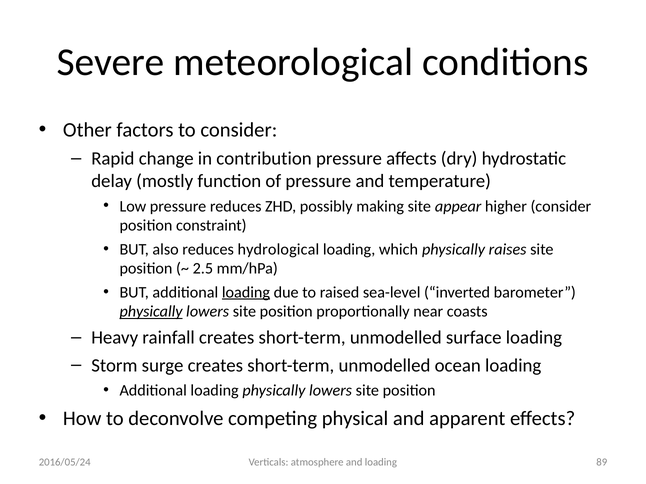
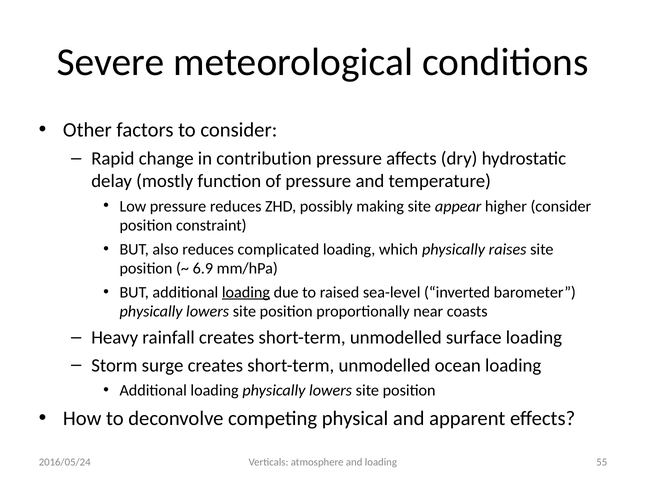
hydrological: hydrological -> complicated
2.5: 2.5 -> 6.9
physically at (151, 312) underline: present -> none
89: 89 -> 55
